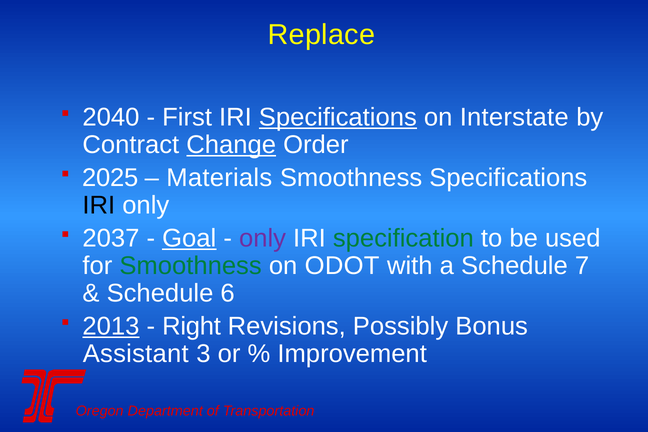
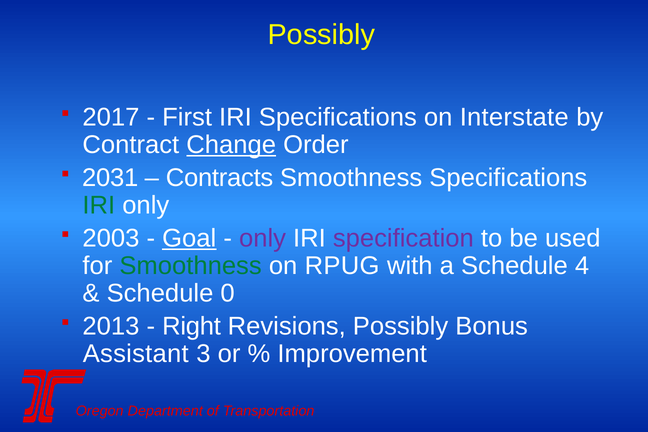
Replace at (321, 35): Replace -> Possibly
2040: 2040 -> 2017
Specifications at (338, 117) underline: present -> none
2025: 2025 -> 2031
Materials: Materials -> Contracts
IRI at (99, 205) colour: black -> green
2037: 2037 -> 2003
specification colour: green -> purple
ODOT: ODOT -> RPUG
7: 7 -> 4
6: 6 -> 0
2013 underline: present -> none
